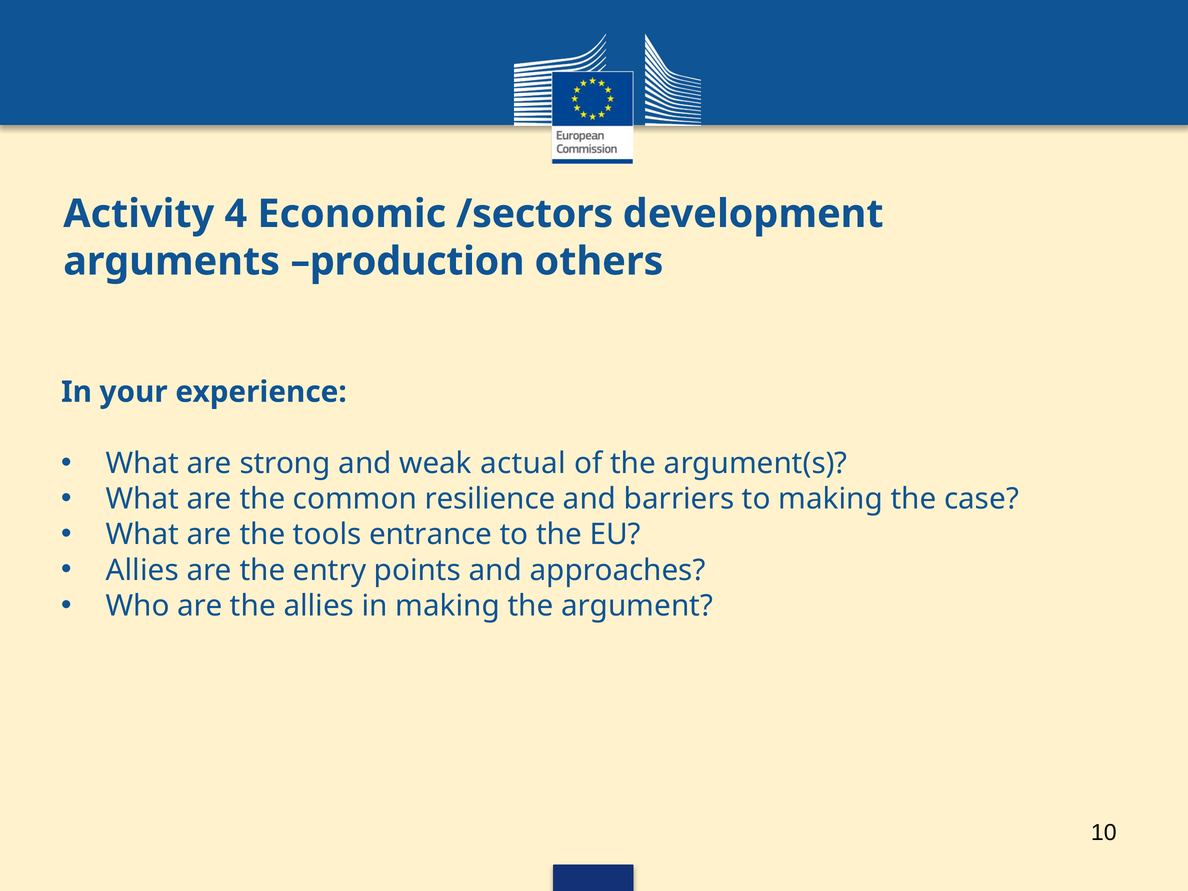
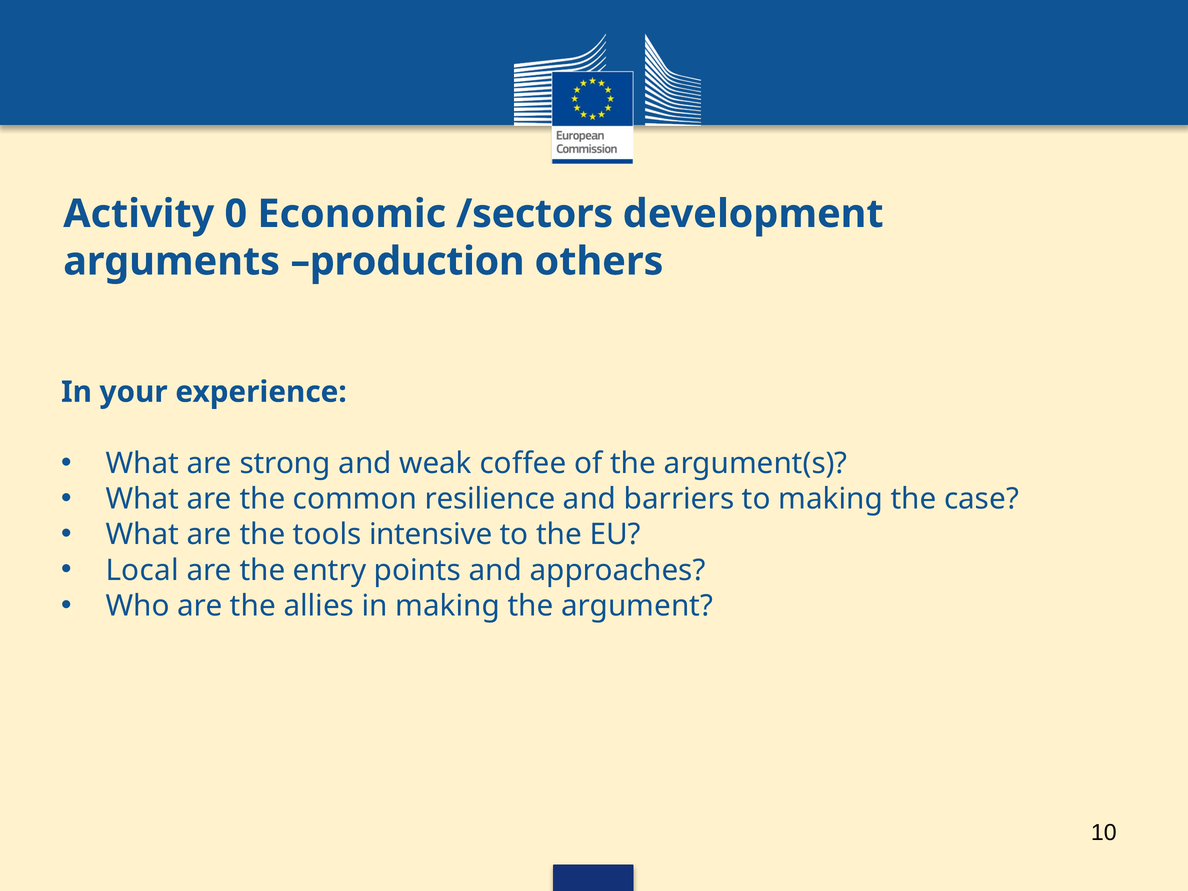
4: 4 -> 0
actual: actual -> coffee
entrance: entrance -> intensive
Allies at (142, 570): Allies -> Local
